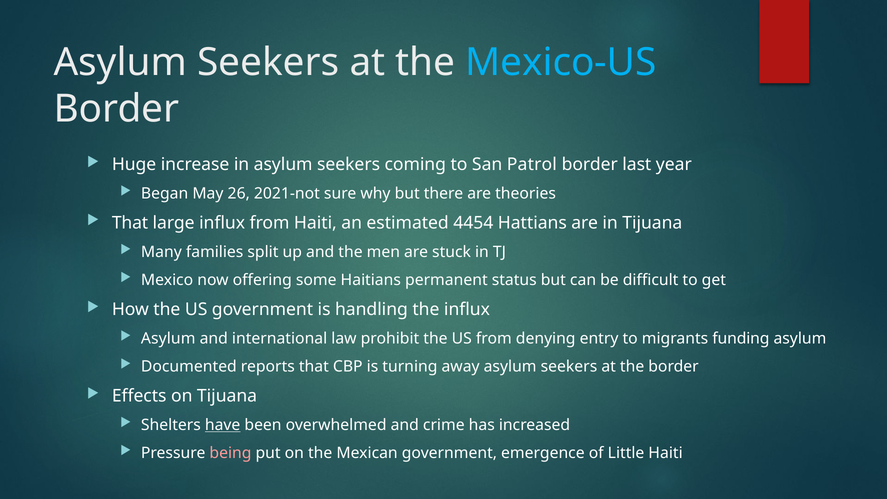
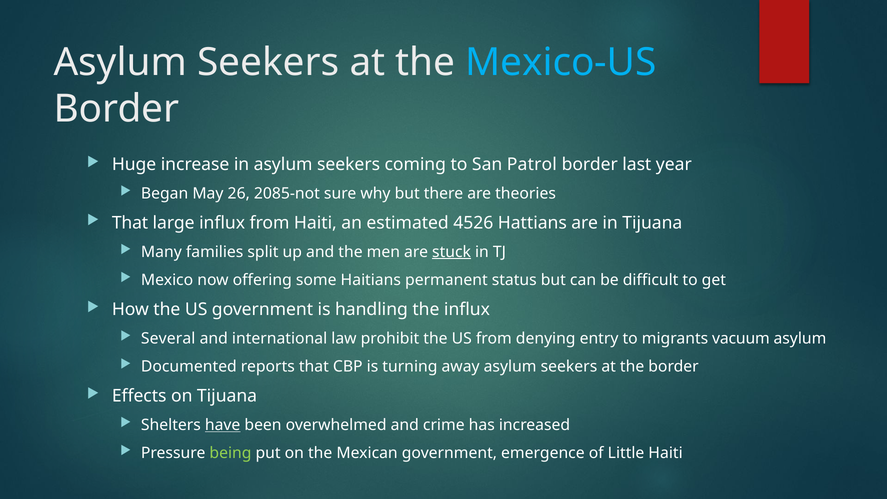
2021-not: 2021-not -> 2085-not
4454: 4454 -> 4526
stuck underline: none -> present
Asylum at (168, 338): Asylum -> Several
funding: funding -> vacuum
being colour: pink -> light green
